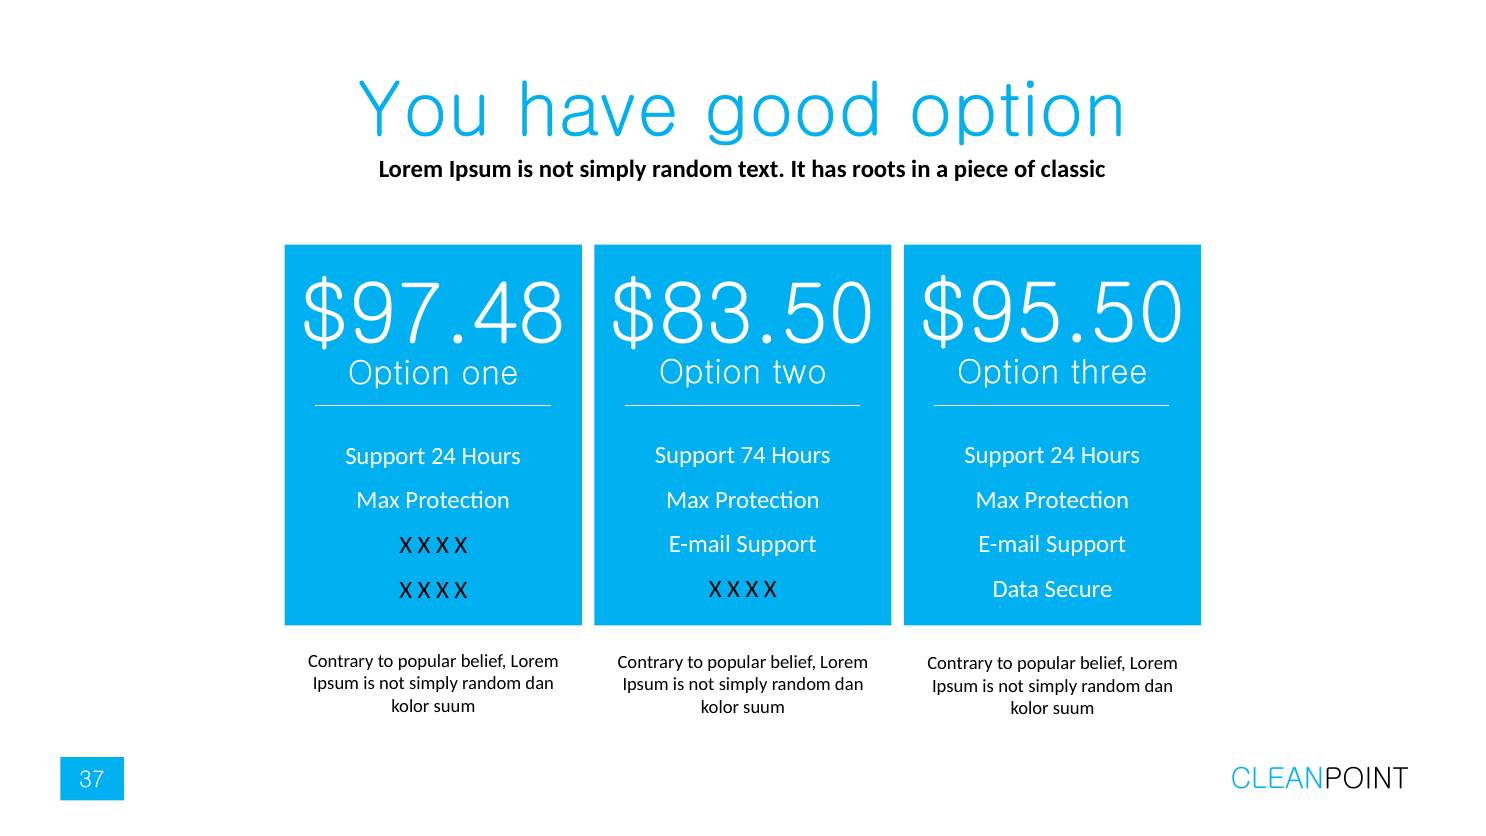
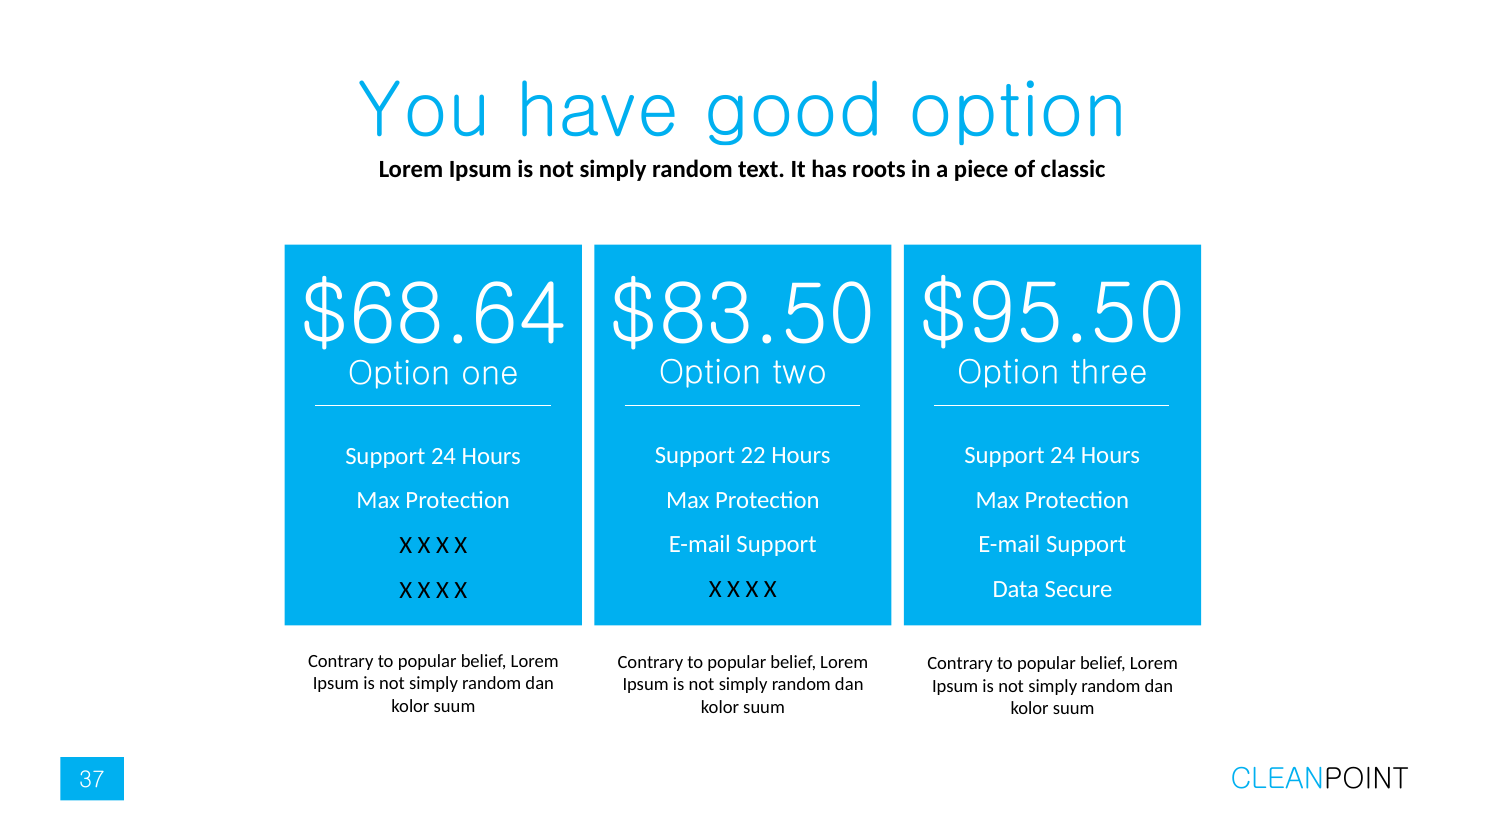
$97.48: $97.48 -> $68.64
74: 74 -> 22
